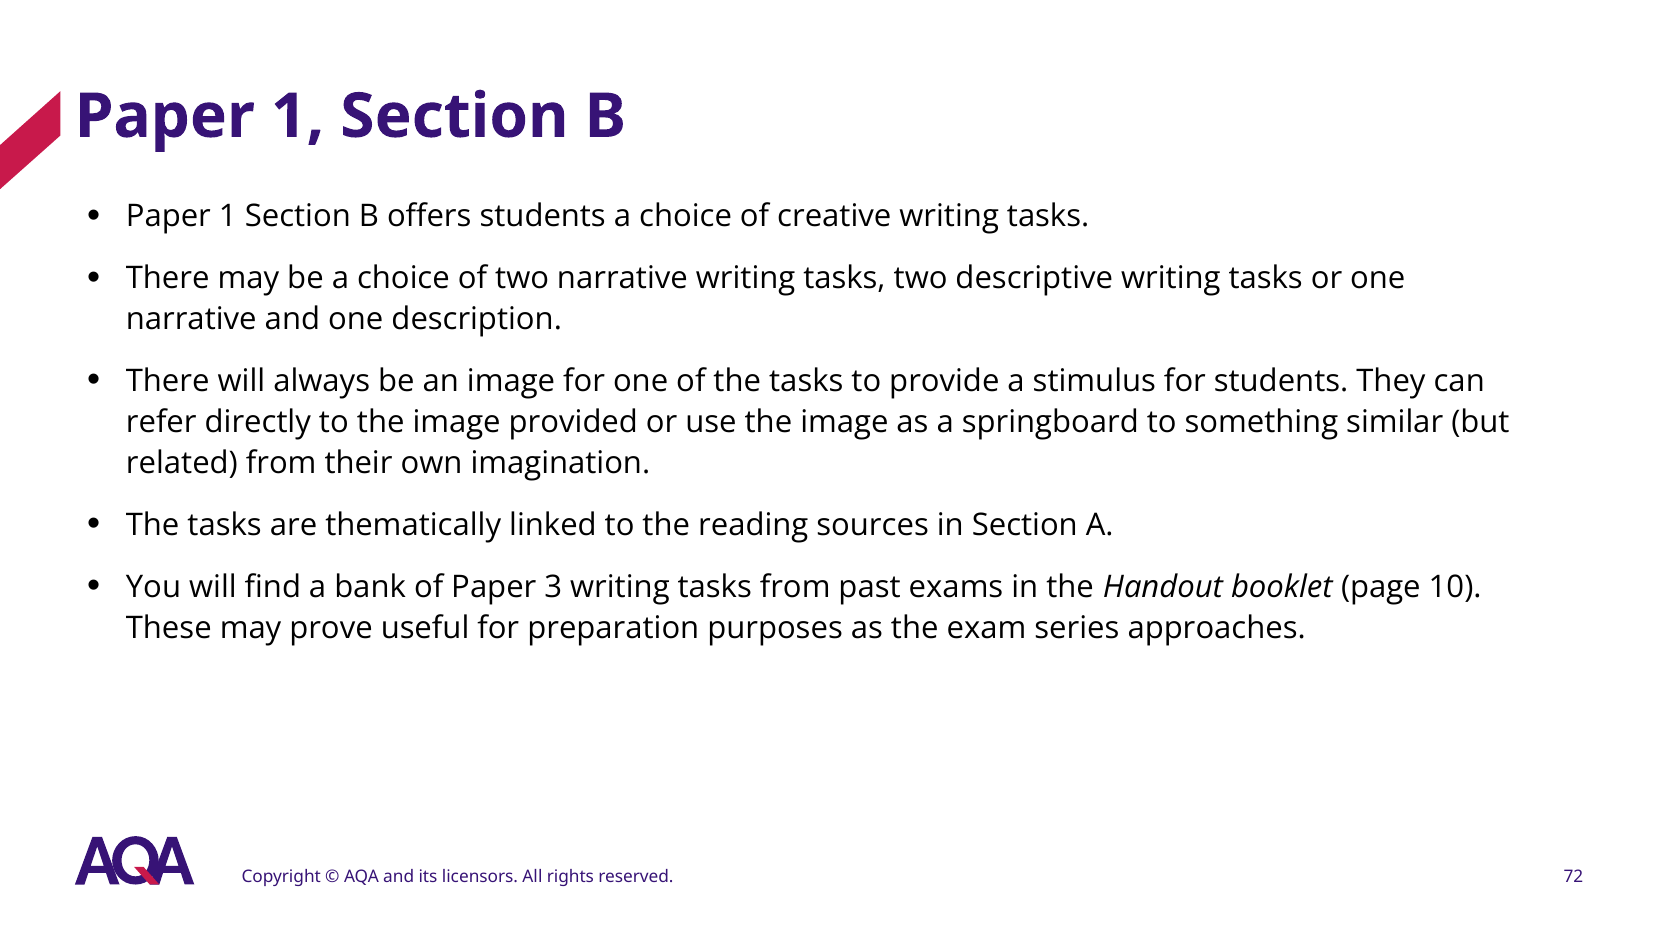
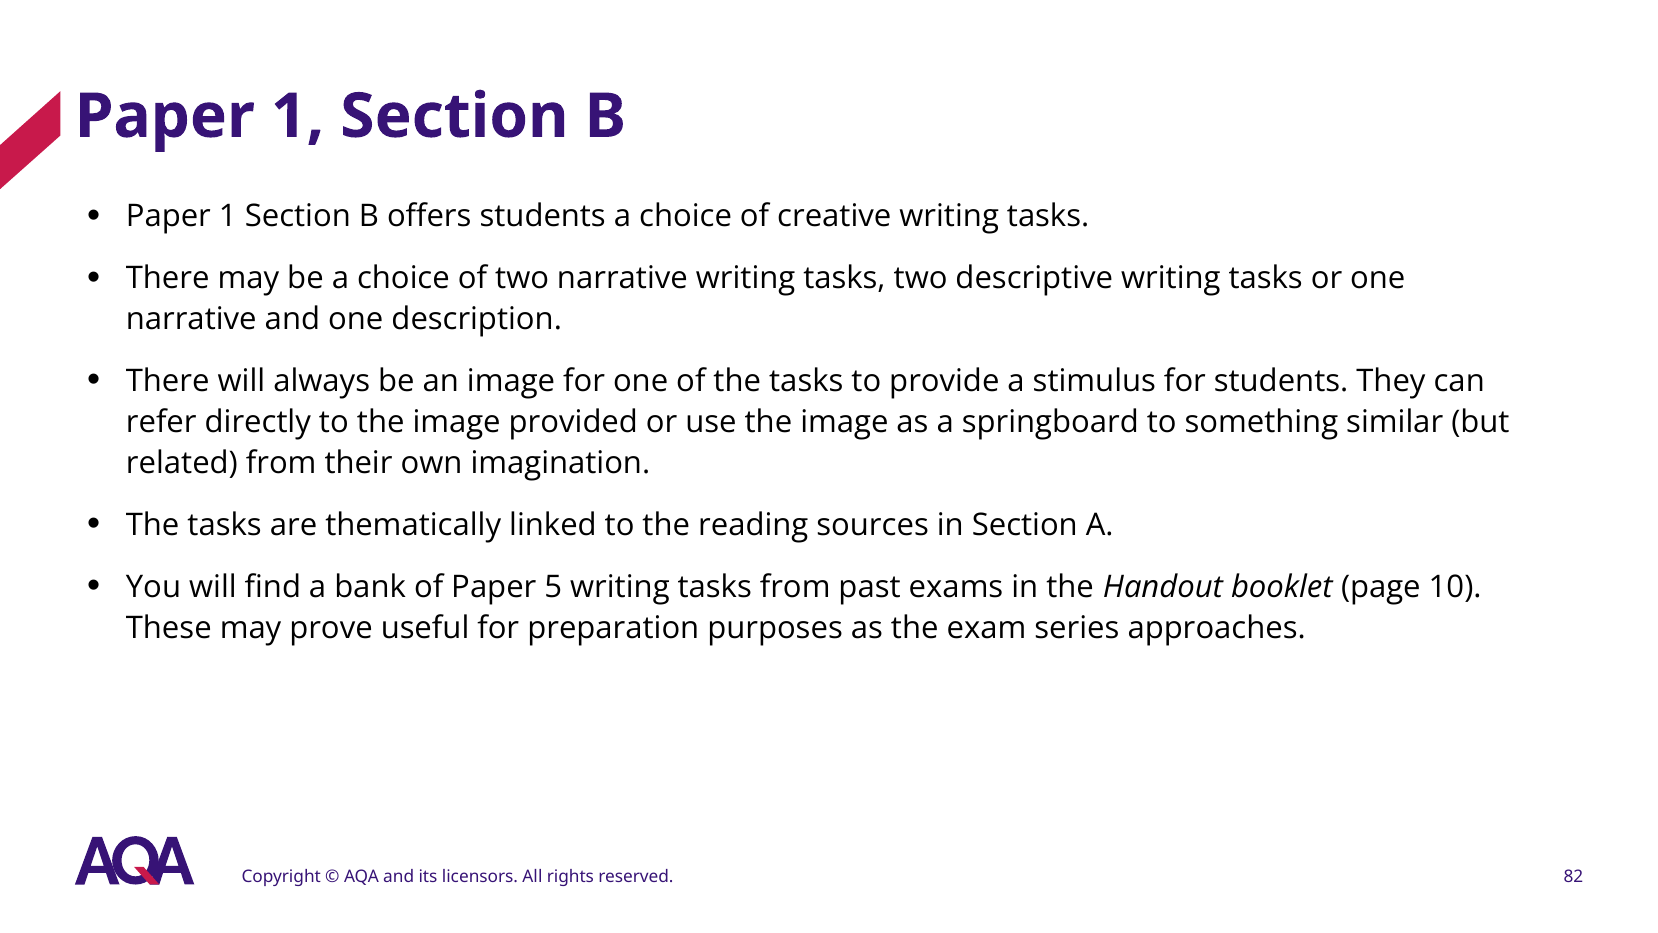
3: 3 -> 5
72: 72 -> 82
